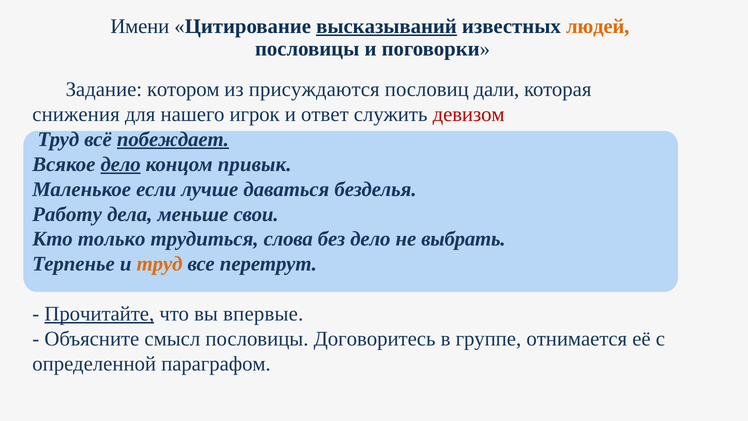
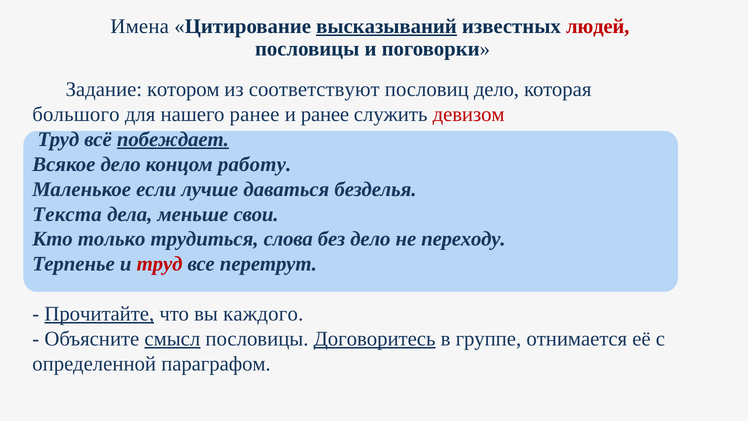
Имени: Имени -> Имена
людей colour: orange -> red
присуждаются: присуждаются -> соответствуют
пословиц дали: дали -> дело
снижения: снижения -> большого
нашего игрок: игрок -> ранее
и ответ: ответ -> ранее
дело at (121, 164) underline: present -> none
привык: привык -> работу
Работу: Работу -> Текста
выбрать: выбрать -> переходу
труд at (160, 264) colour: orange -> red
впервые: впервые -> каждого
смысл underline: none -> present
Договоритесь underline: none -> present
